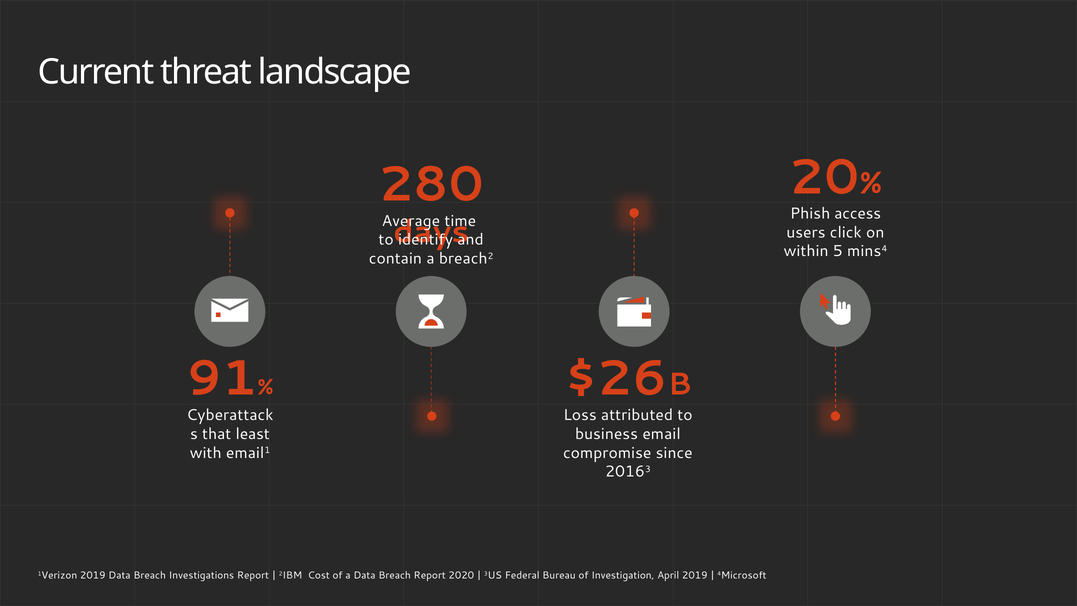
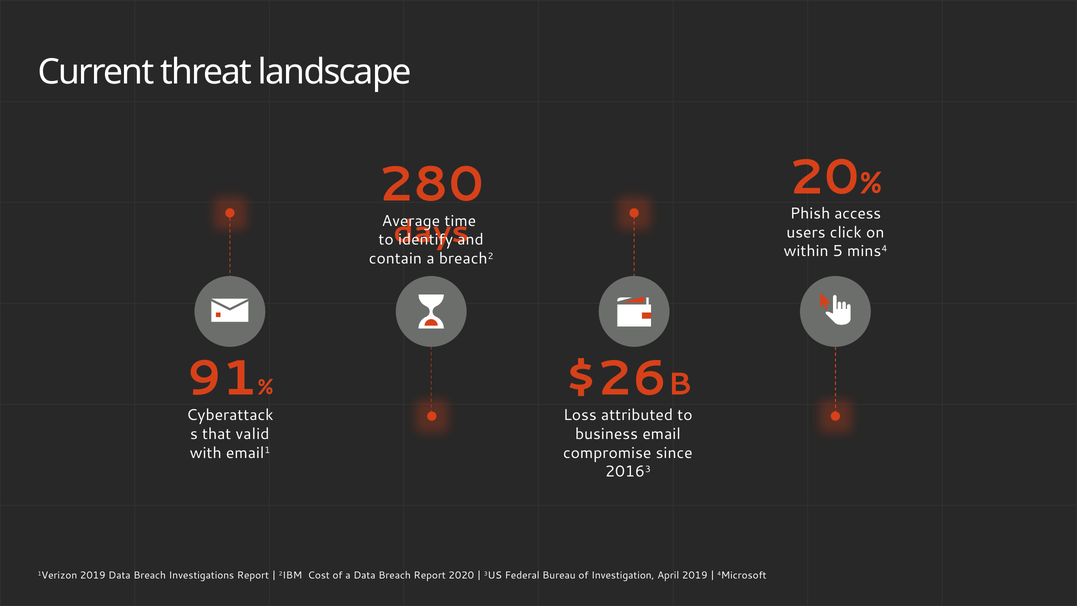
least: least -> valid
